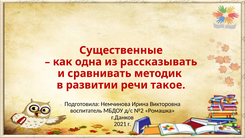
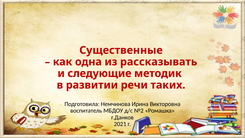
сравнивать: сравнивать -> следующие
такое: такое -> таких
